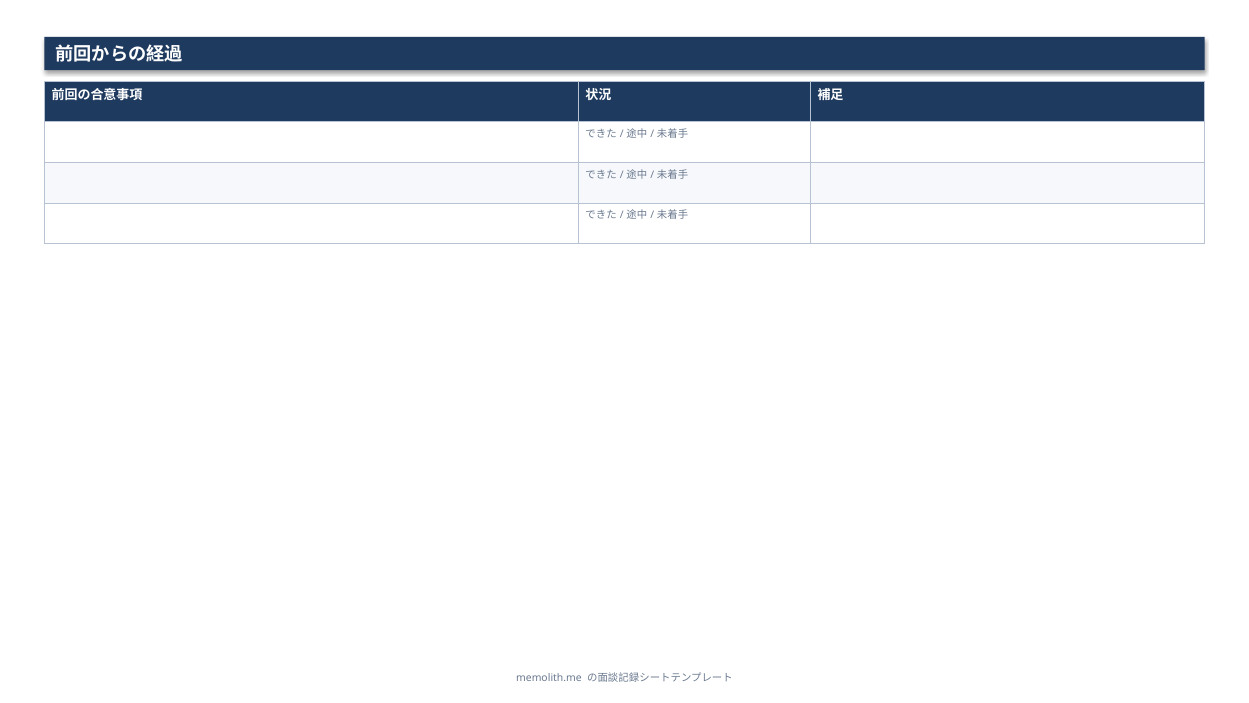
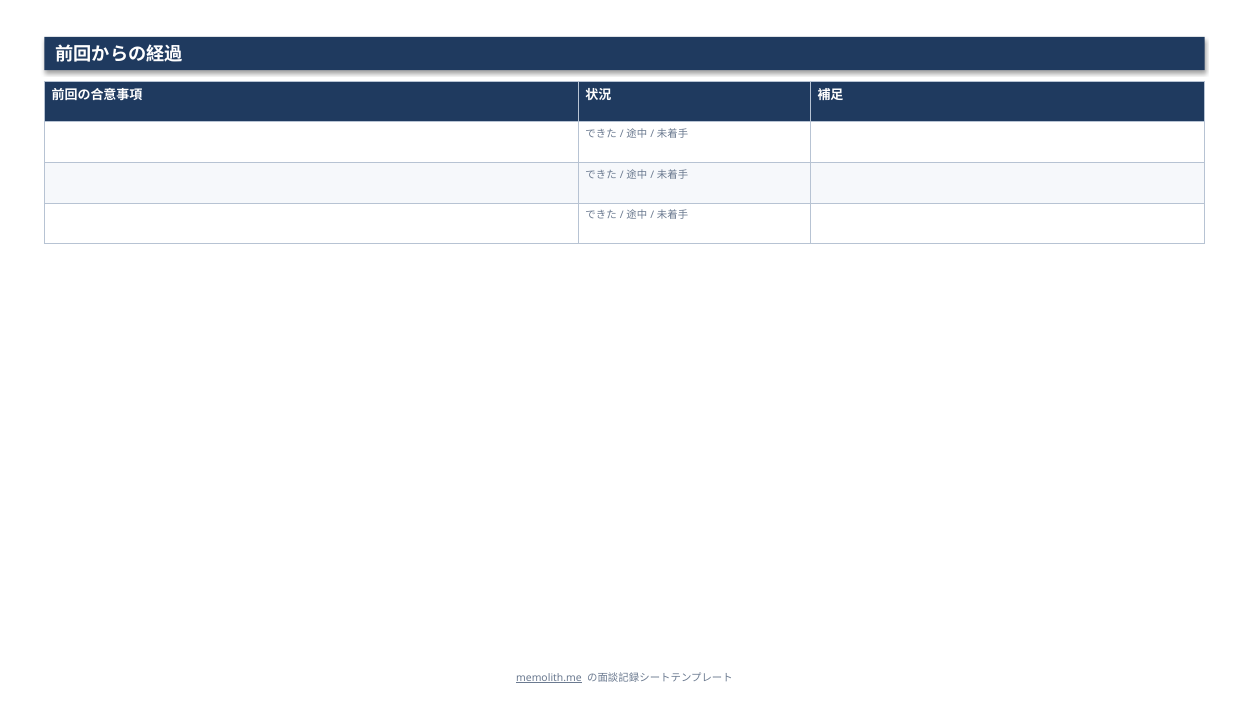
memolith.me underline: none -> present
